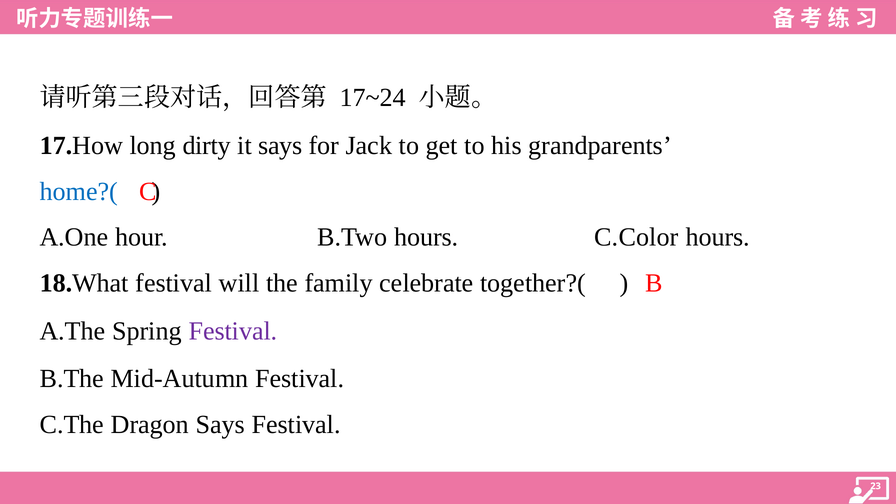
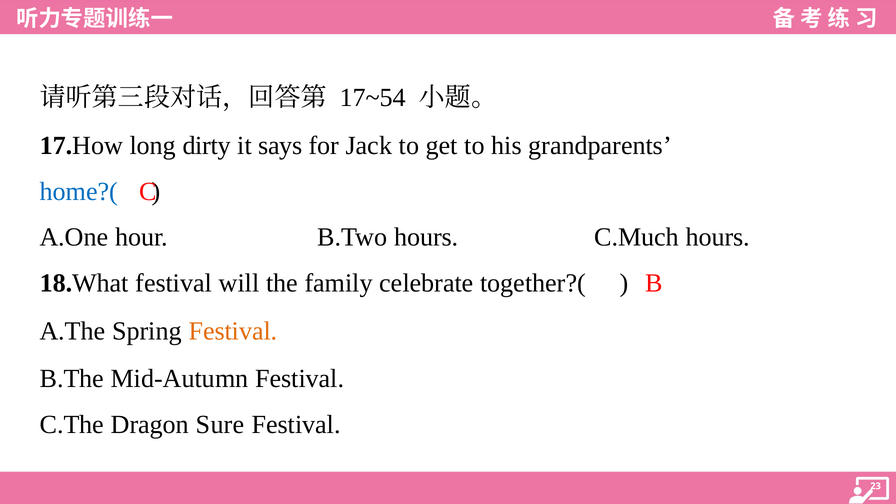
17~24: 17~24 -> 17~54
C.Color: C.Color -> C.Much
Festival at (233, 331) colour: purple -> orange
Dragon Says: Says -> Sure
